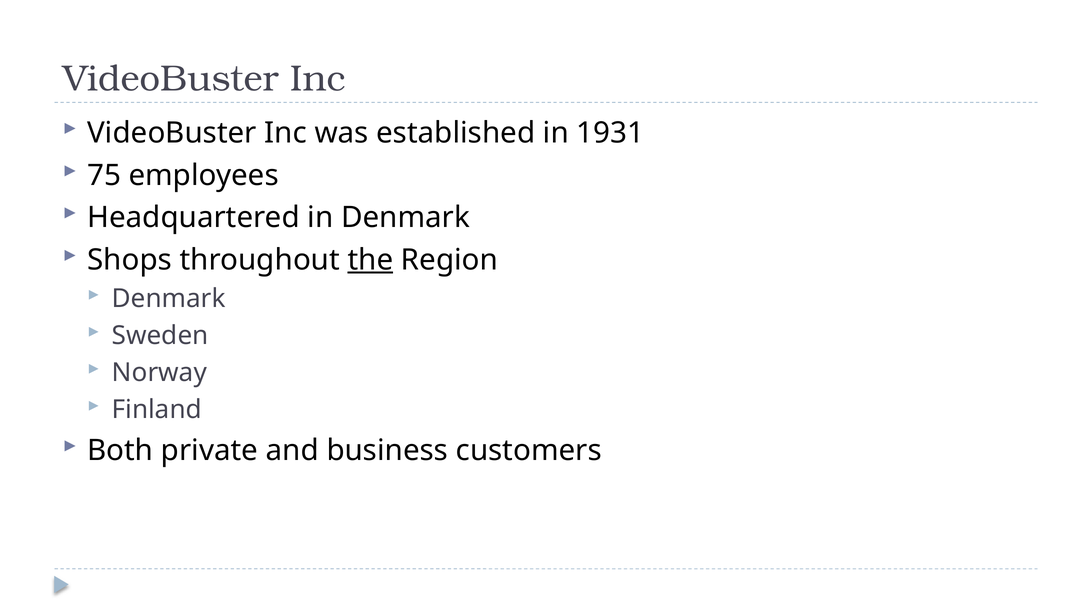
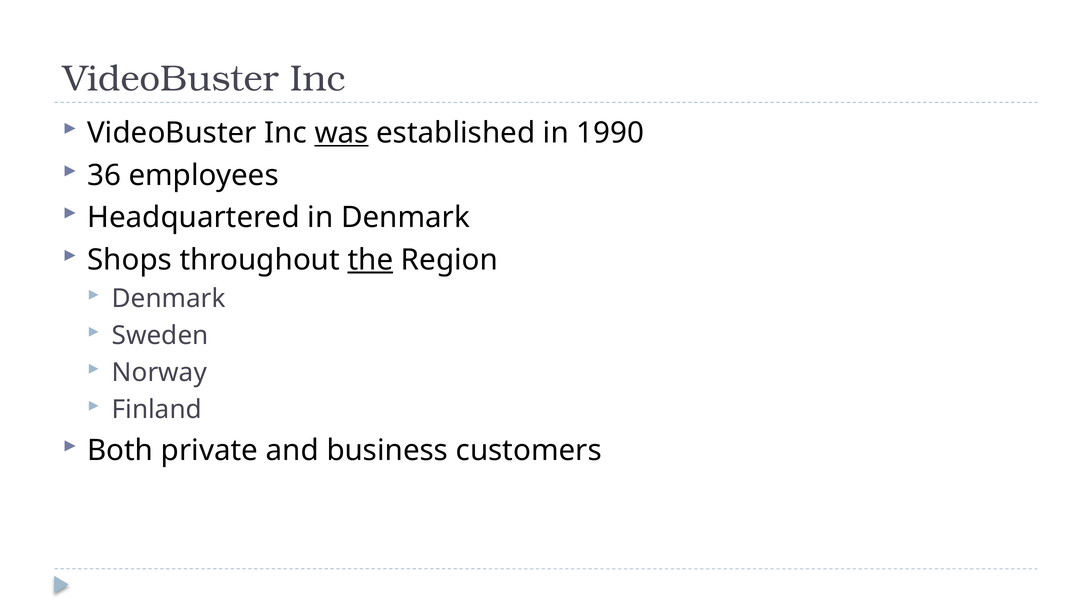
was underline: none -> present
1931: 1931 -> 1990
75: 75 -> 36
